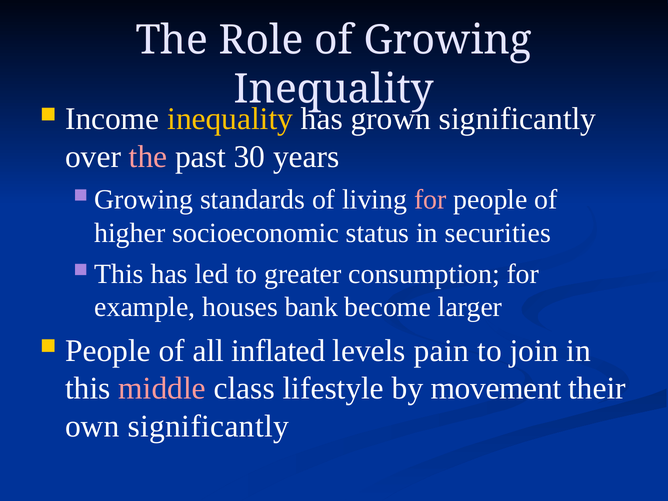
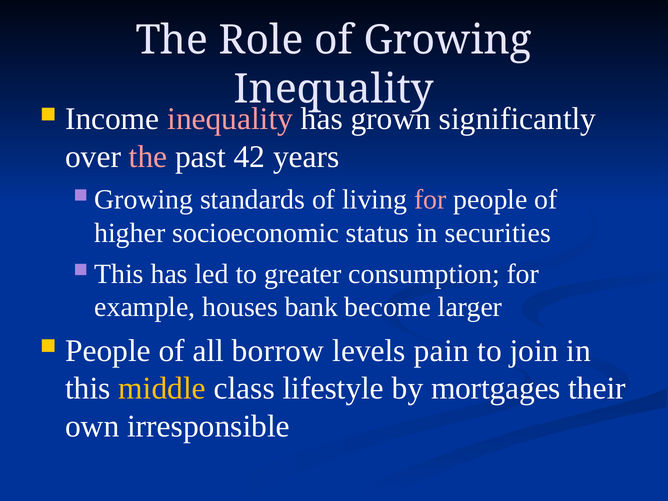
inequality at (230, 119) colour: yellow -> pink
30: 30 -> 42
inflated: inflated -> borrow
middle colour: pink -> yellow
movement: movement -> mortgages
own significantly: significantly -> irresponsible
